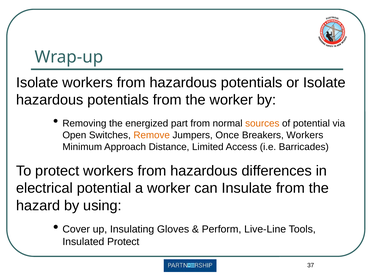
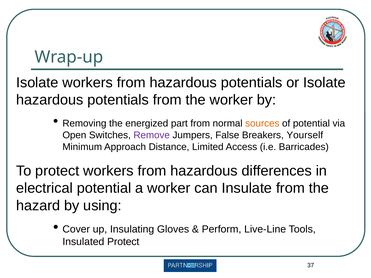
Remove colour: orange -> purple
Once: Once -> False
Breakers Workers: Workers -> Yourself
